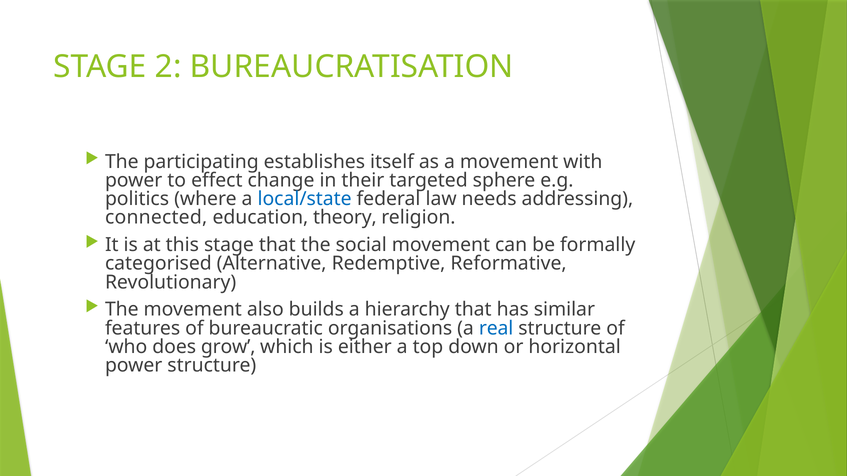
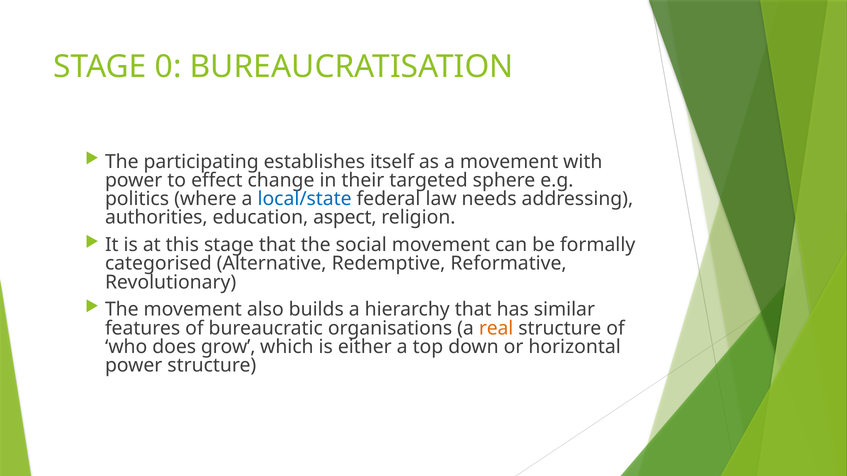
2: 2 -> 0
connected: connected -> authorities
theory: theory -> aspect
real colour: blue -> orange
